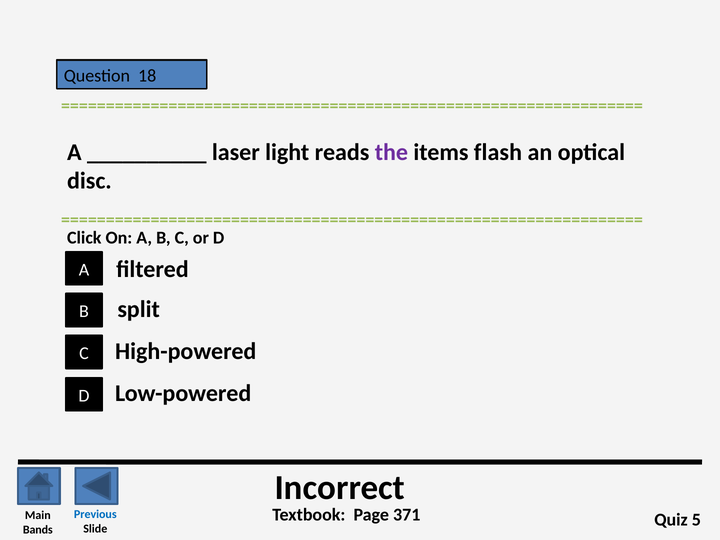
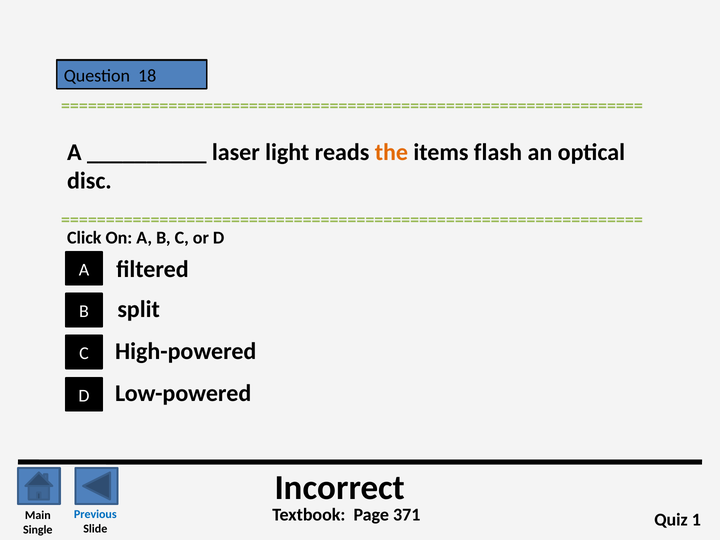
the colour: purple -> orange
5: 5 -> 1
Bands: Bands -> Single
